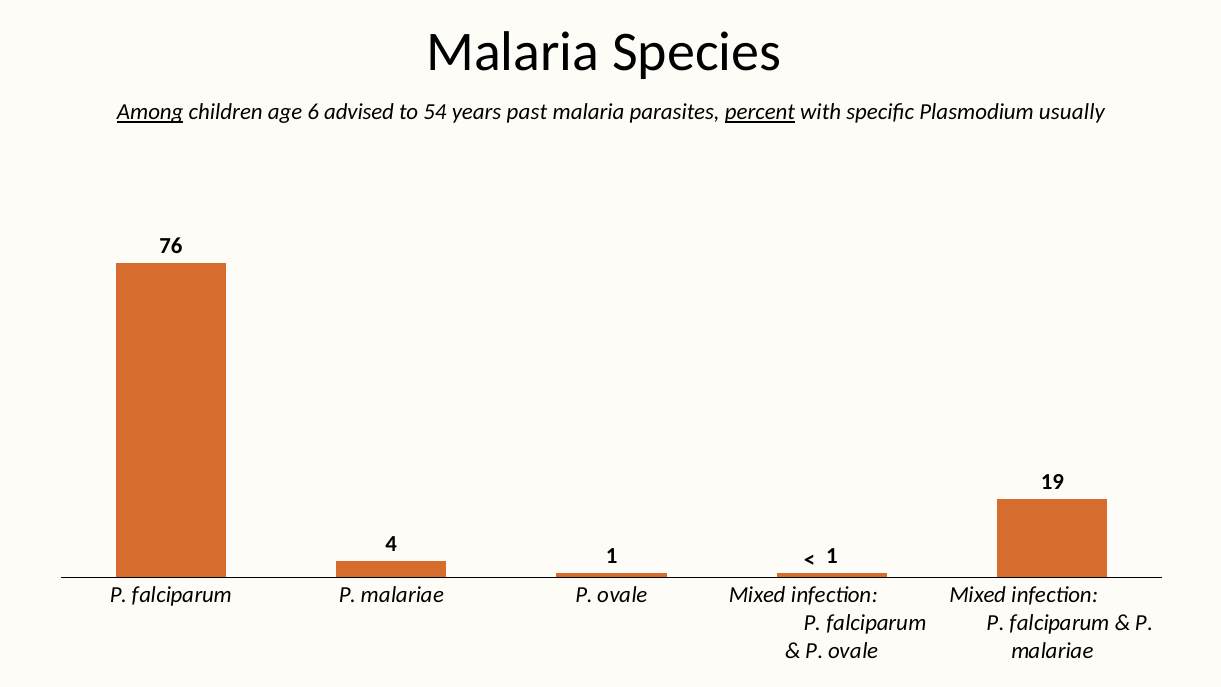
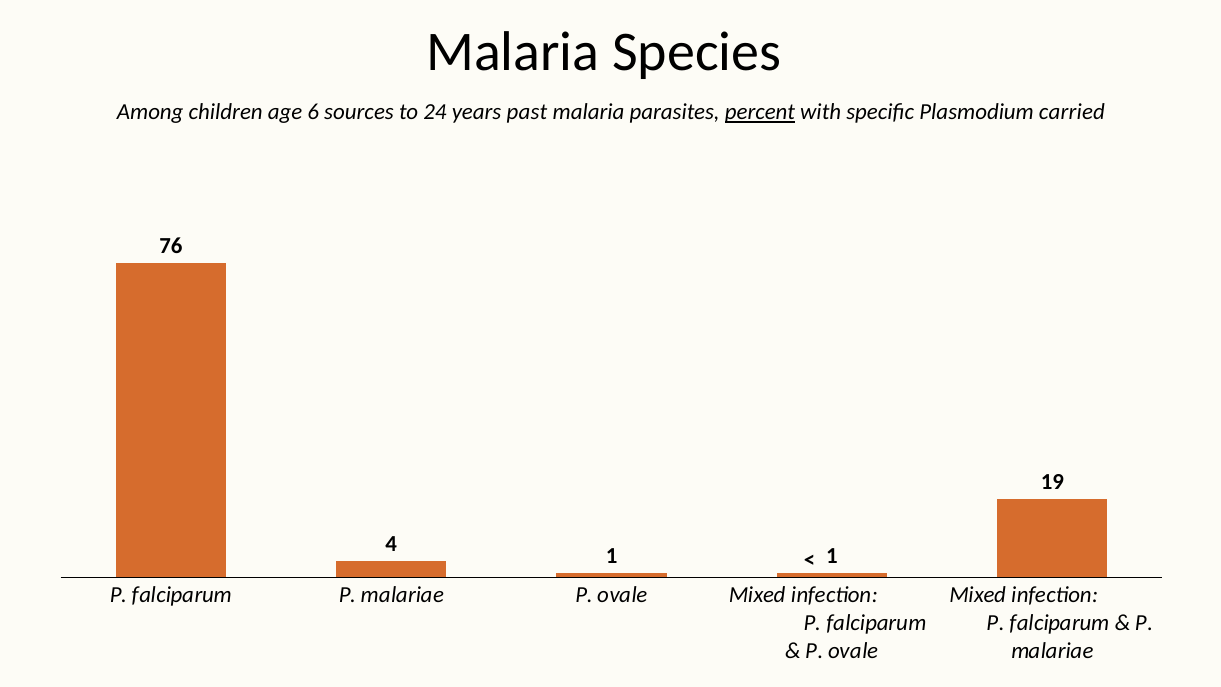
Among underline: present -> none
advised: advised -> sources
54: 54 -> 24
usually: usually -> carried
